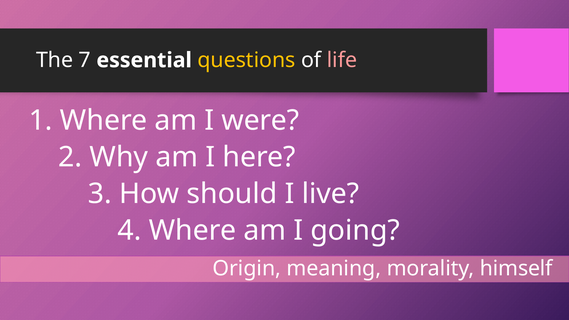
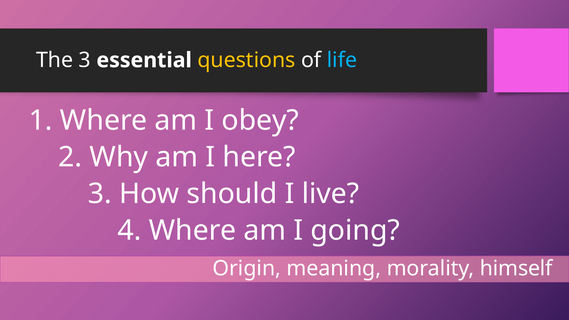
The 7: 7 -> 3
life colour: pink -> light blue
were: were -> obey
